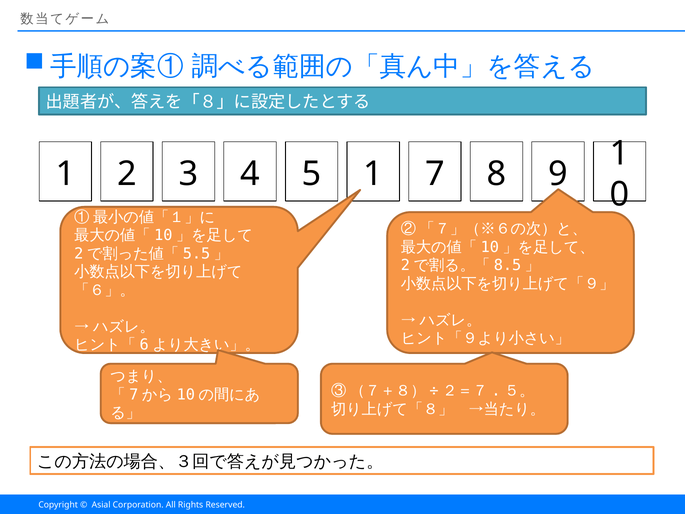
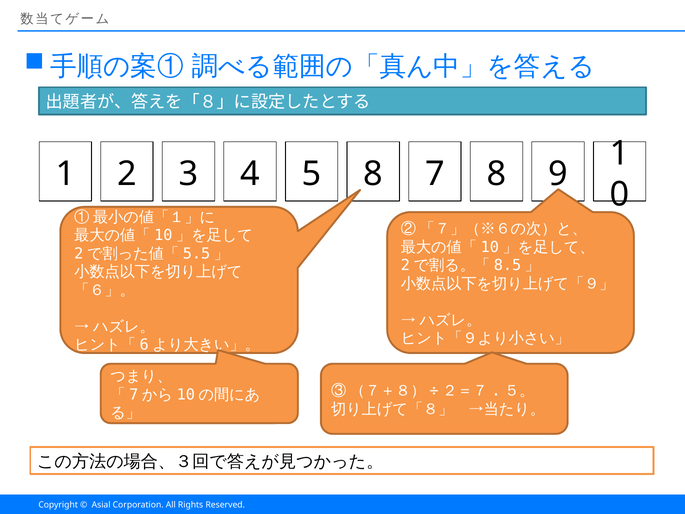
1 at (373, 174): 1 -> 8
